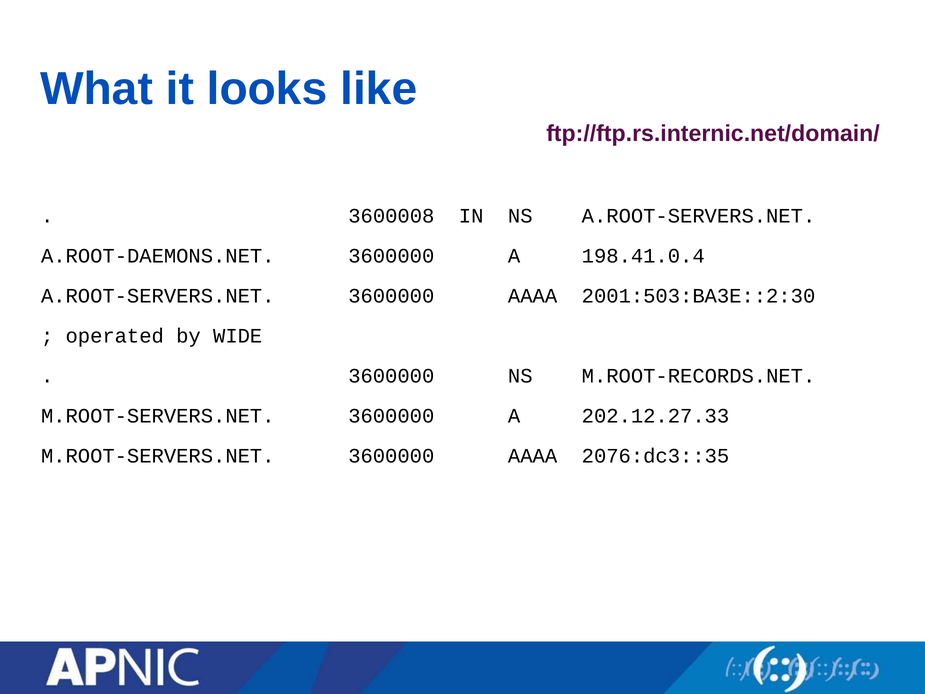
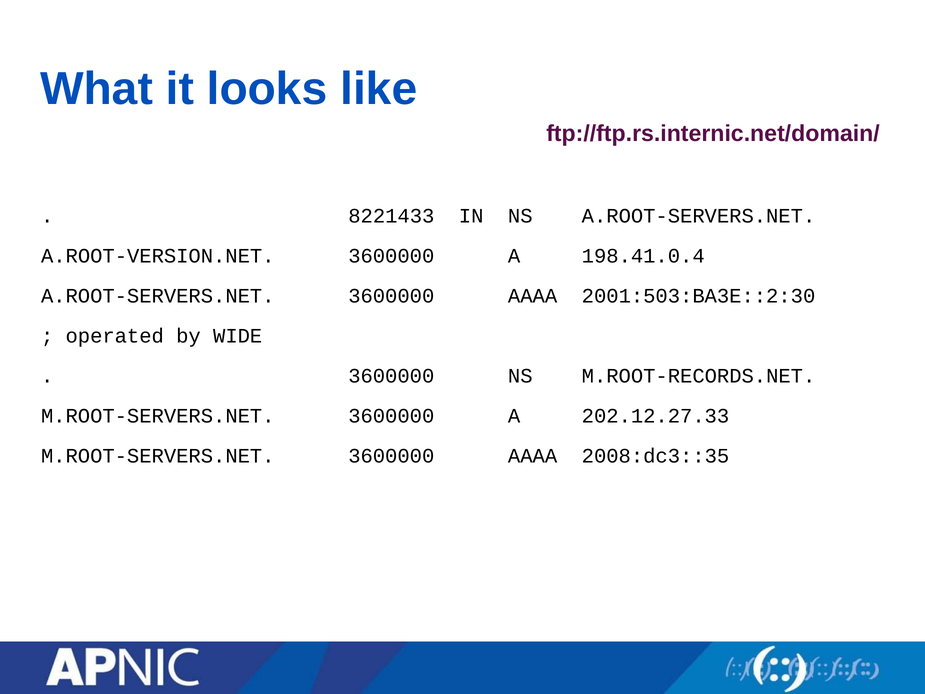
3600008: 3600008 -> 8221433
A.ROOT-DAEMONS.NET: A.ROOT-DAEMONS.NET -> A.ROOT-VERSION.NET
2076:dc3::35: 2076:dc3::35 -> 2008:dc3::35
